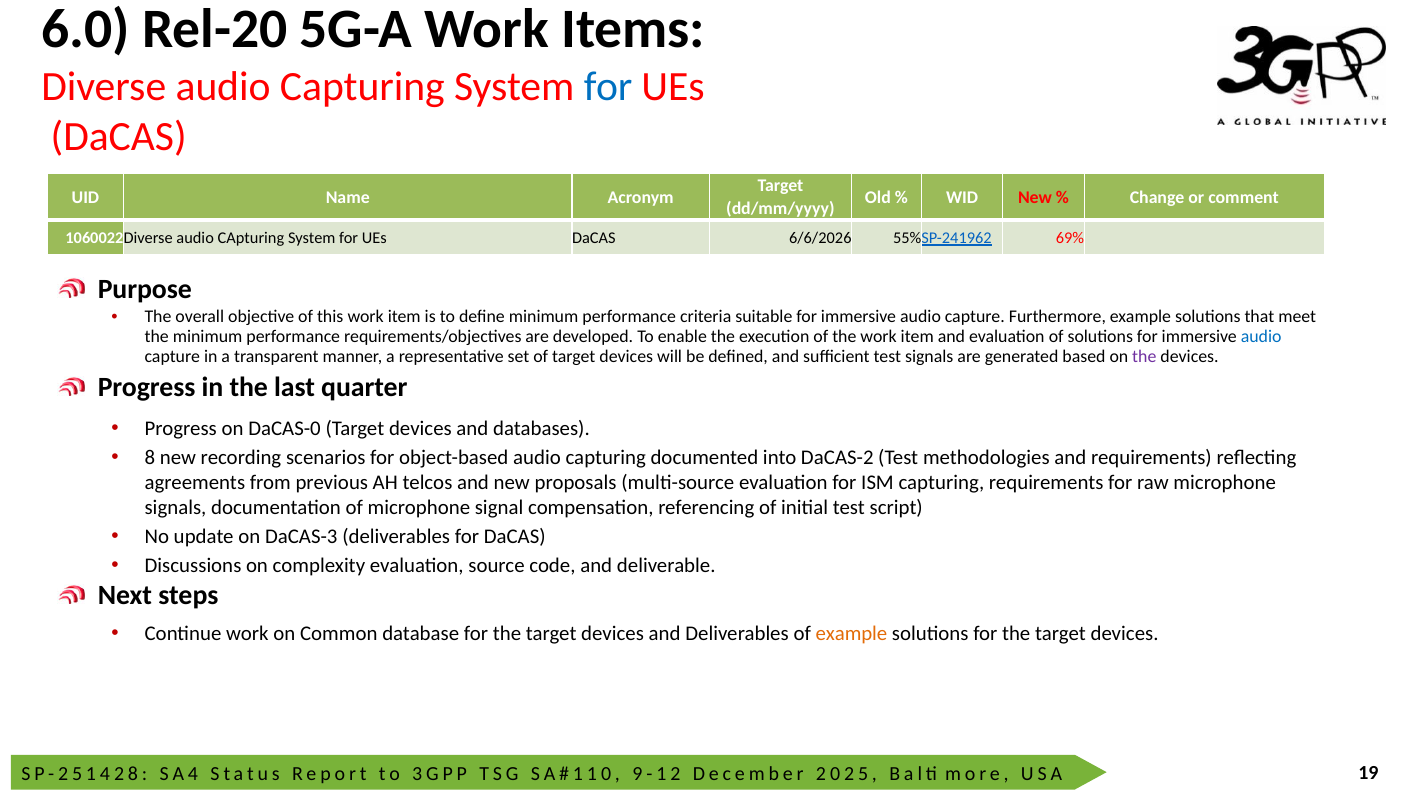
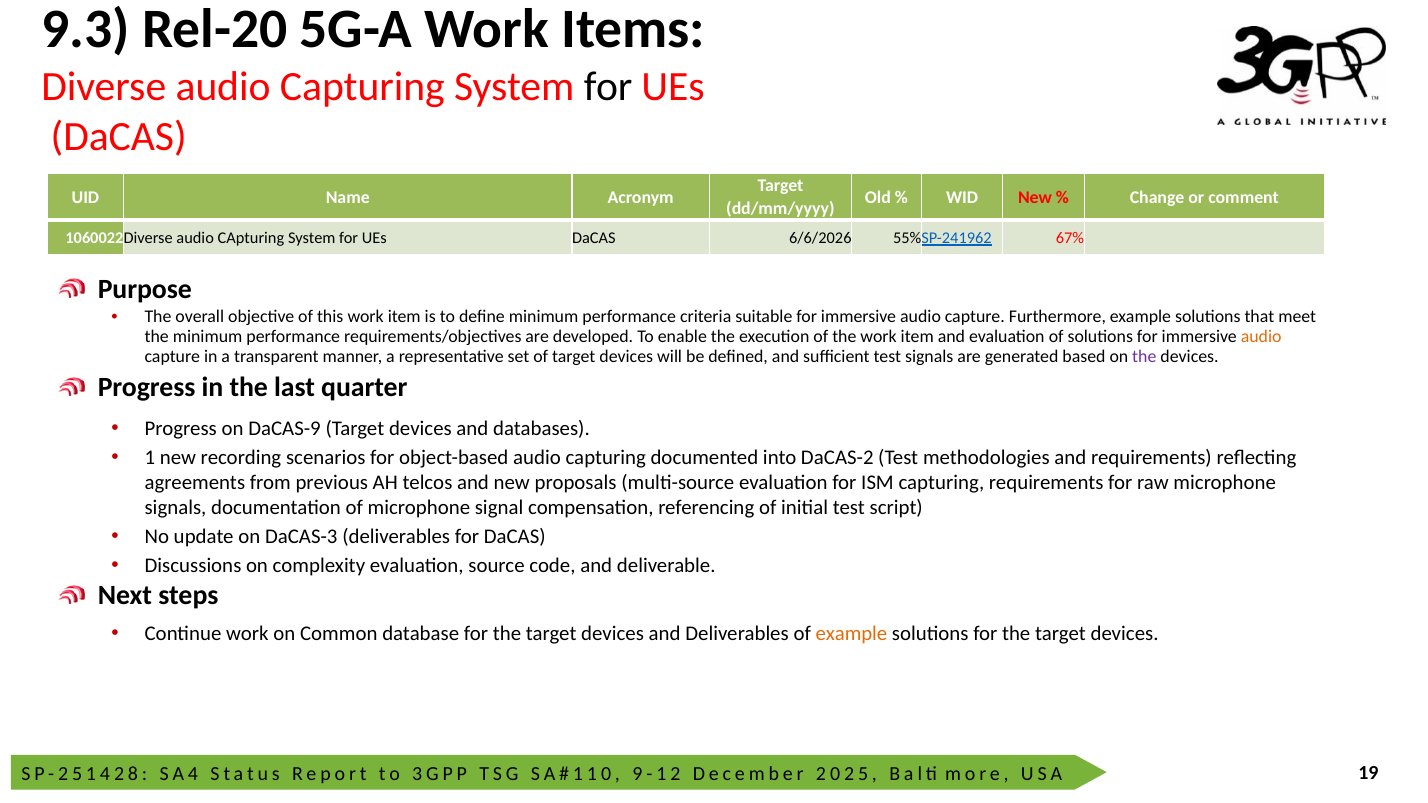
6.0: 6.0 -> 9.3
for at (608, 87) colour: blue -> black
69%: 69% -> 67%
audio at (1261, 337) colour: blue -> orange
DaCAS-0: DaCAS-0 -> DaCAS-9
8: 8 -> 1
